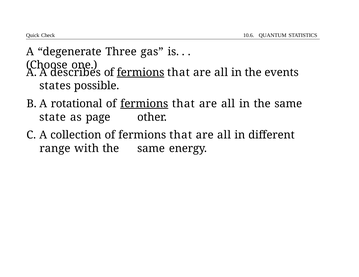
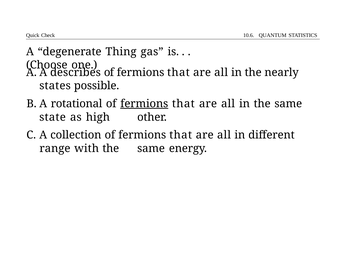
Three: Three -> Thing
fermions at (141, 73) underline: present -> none
events: events -> nearly
page: page -> high
